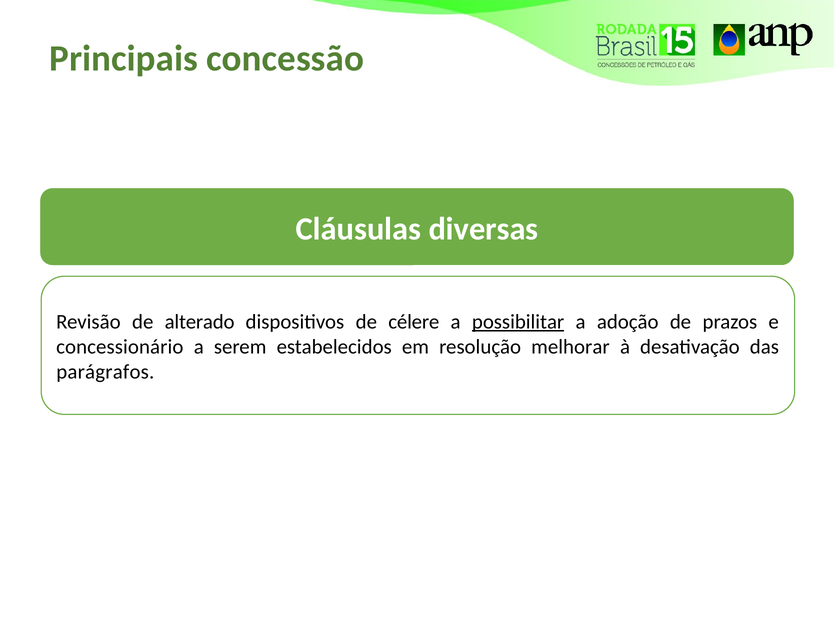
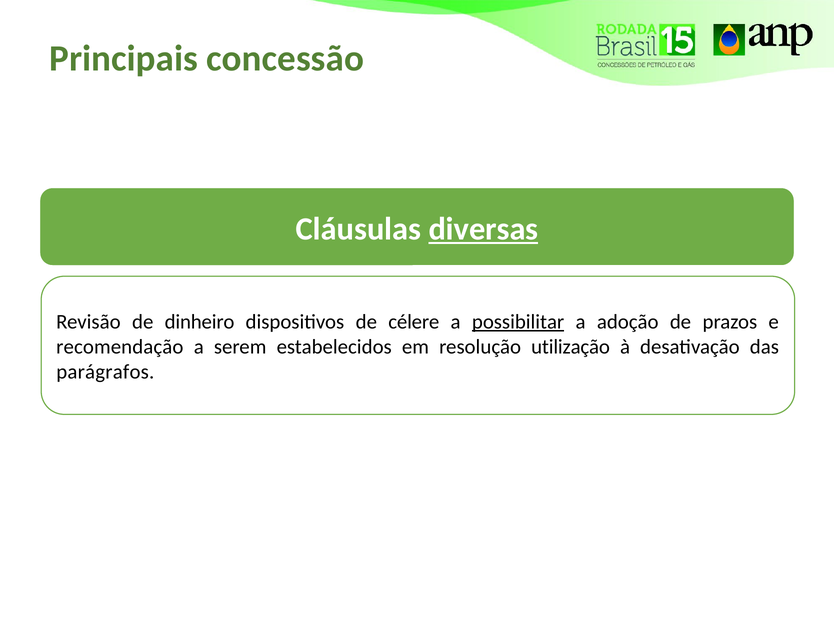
diversas underline: none -> present
alterado: alterado -> dinheiro
concessionário: concessionário -> recomendação
melhorar: melhorar -> utilização
